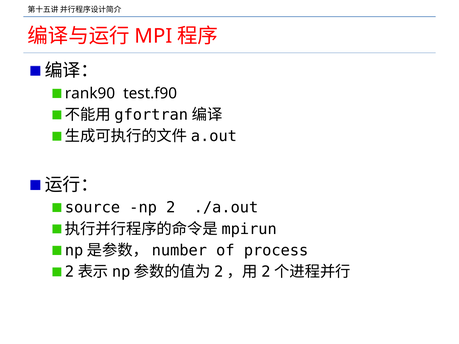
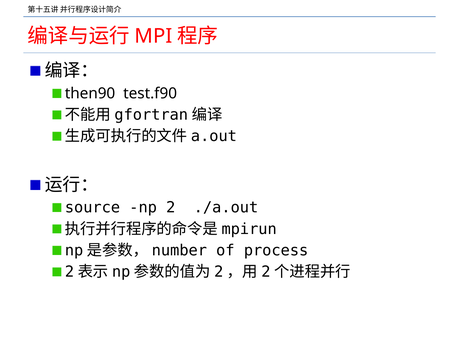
rank90: rank90 -> then90
